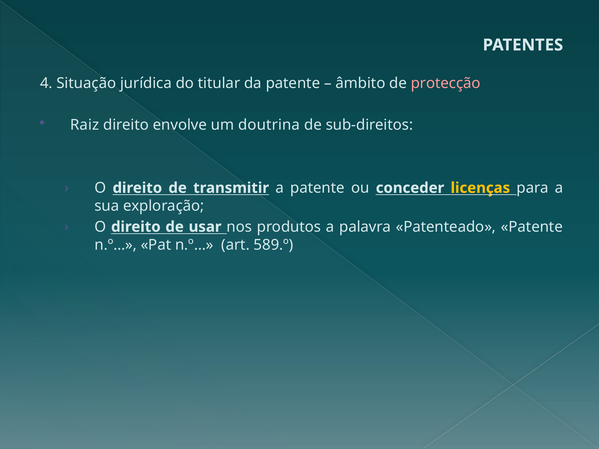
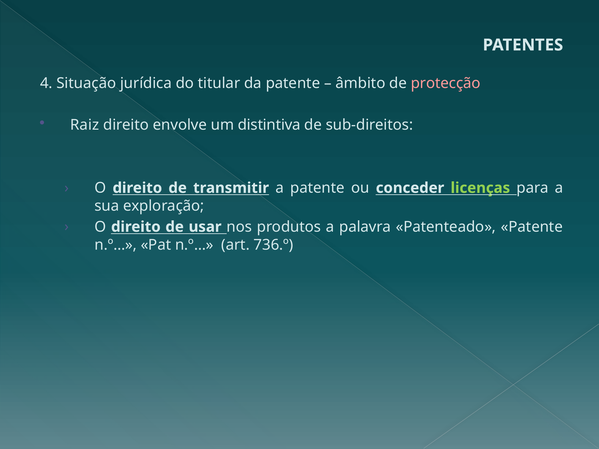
doutrina: doutrina -> distintiva
licenças colour: yellow -> light green
589.º: 589.º -> 736.º
